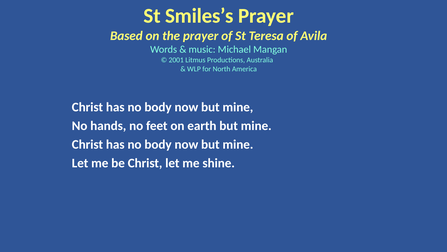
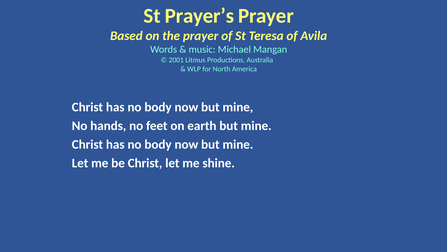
Smiles’s: Smiles’s -> Prayer’s
